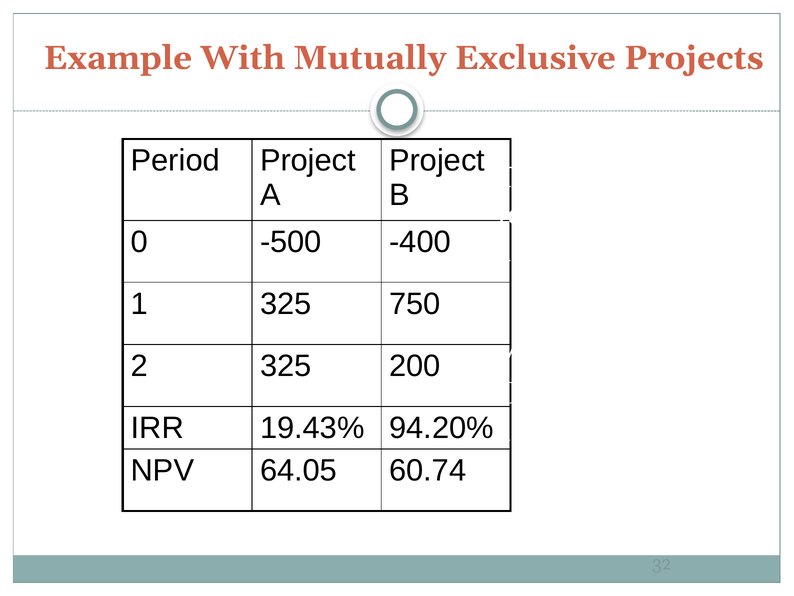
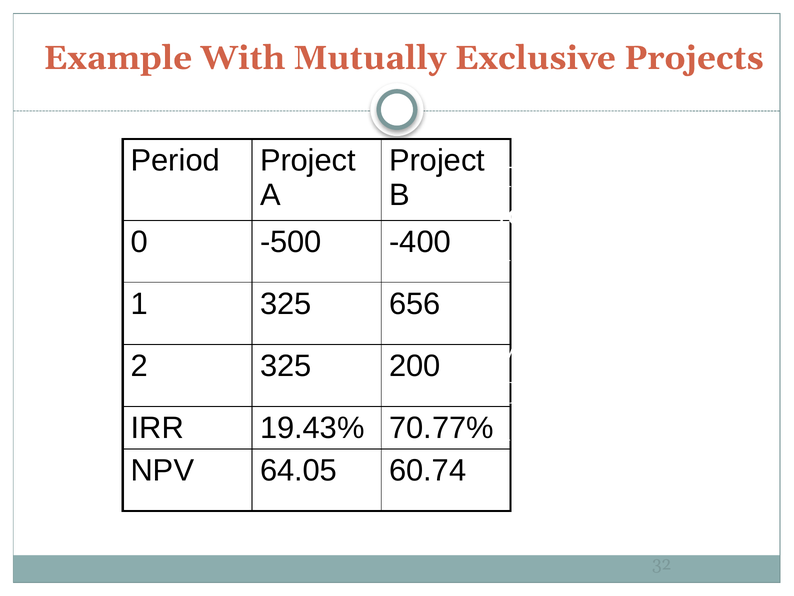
750: 750 -> 656
94.20%: 94.20% -> 70.77%
